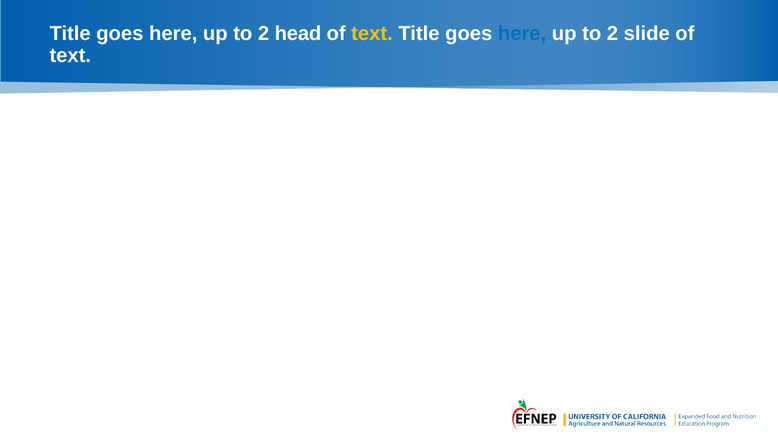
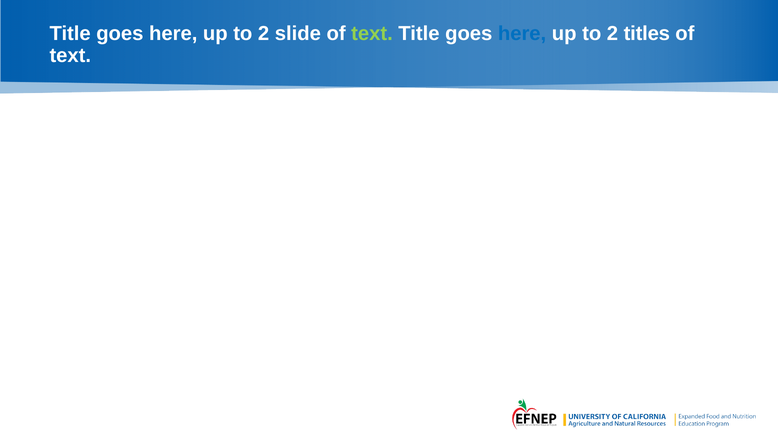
head: head -> slide
text at (372, 34) colour: yellow -> light green
slide: slide -> titles
